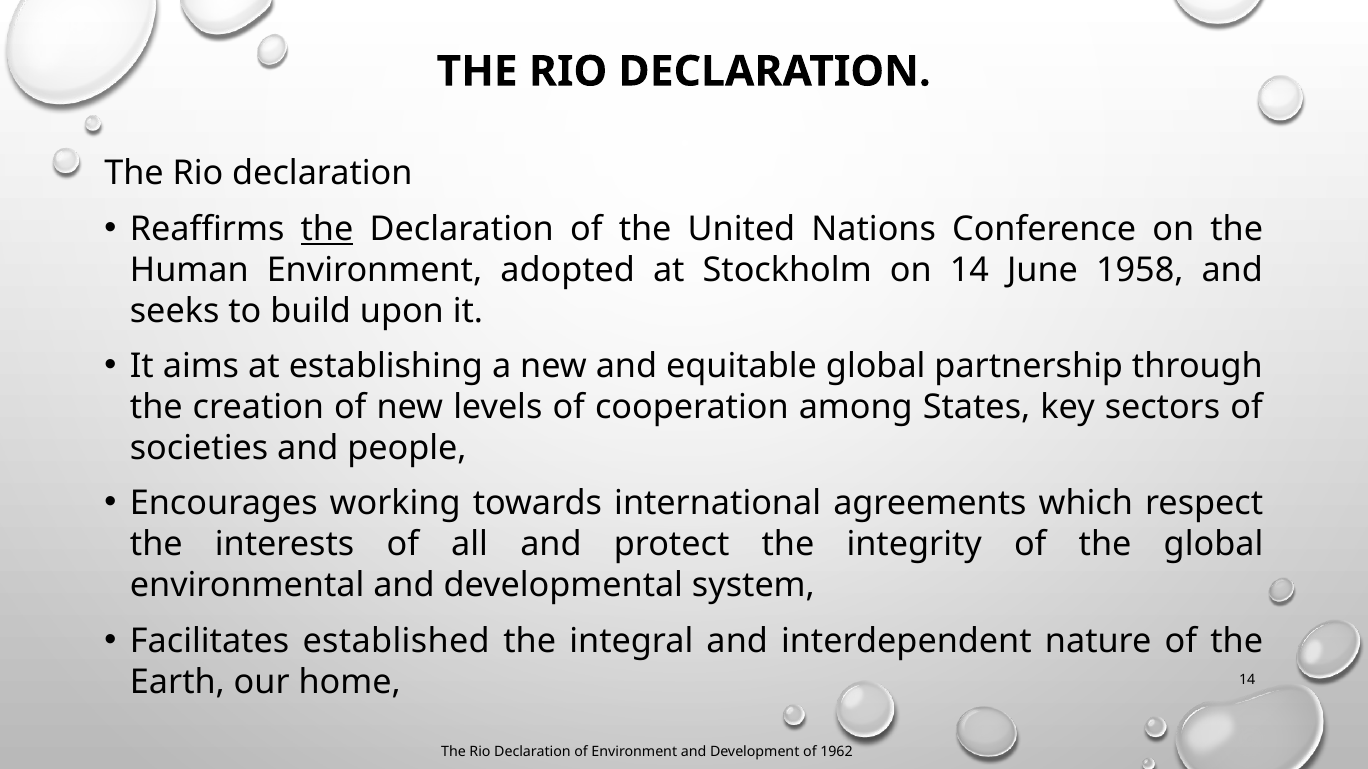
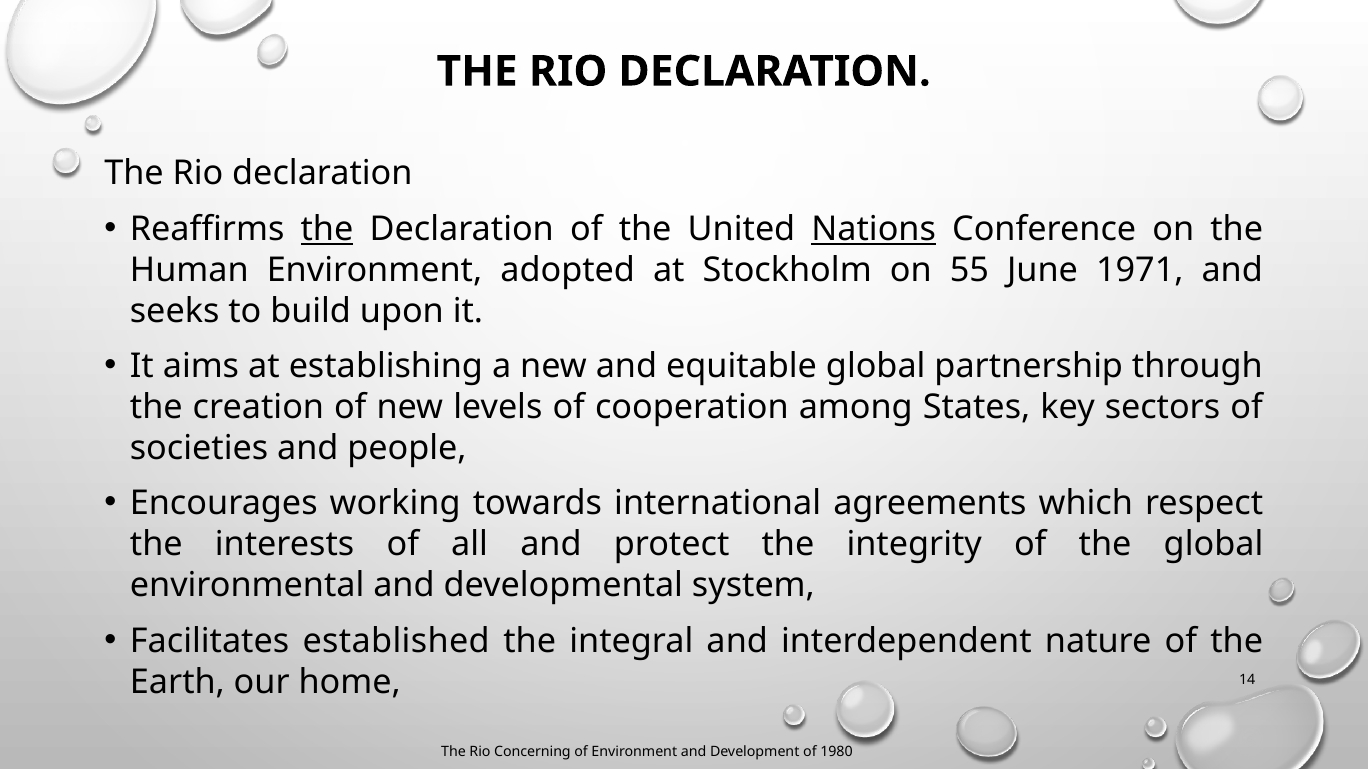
Nations underline: none -> present
on 14: 14 -> 55
1958: 1958 -> 1971
Declaration at (532, 752): Declaration -> Concerning
1962: 1962 -> 1980
